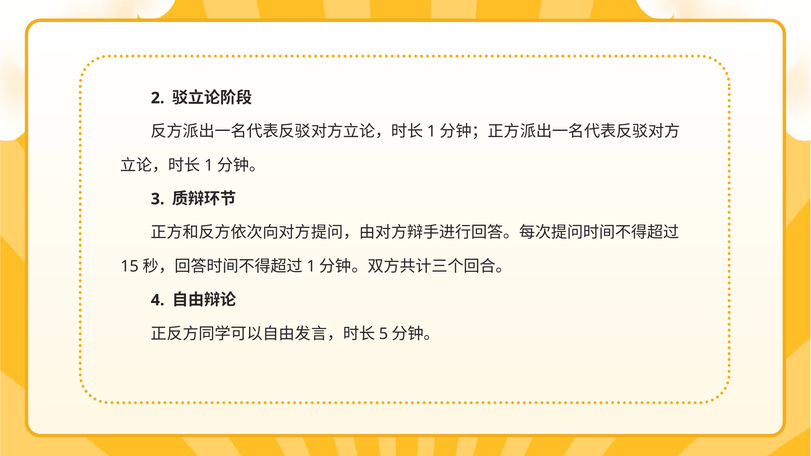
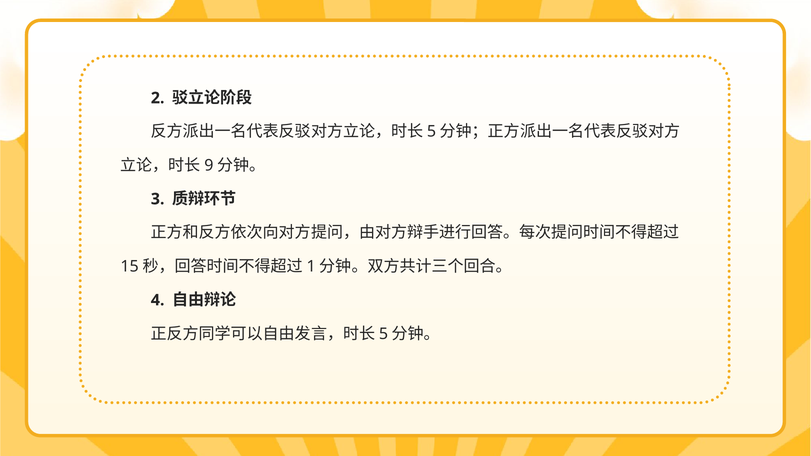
1 at (432, 132): 1 -> 5
1 at (209, 165): 1 -> 9
